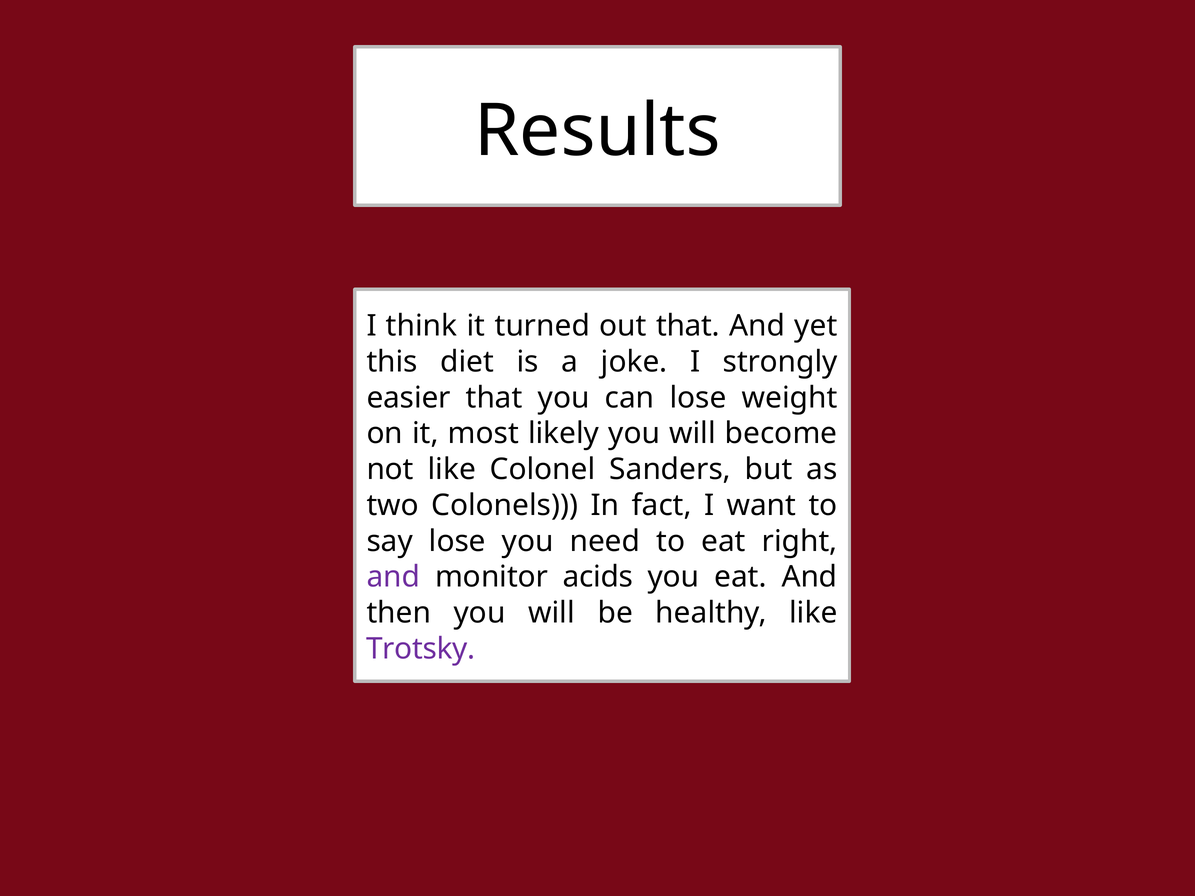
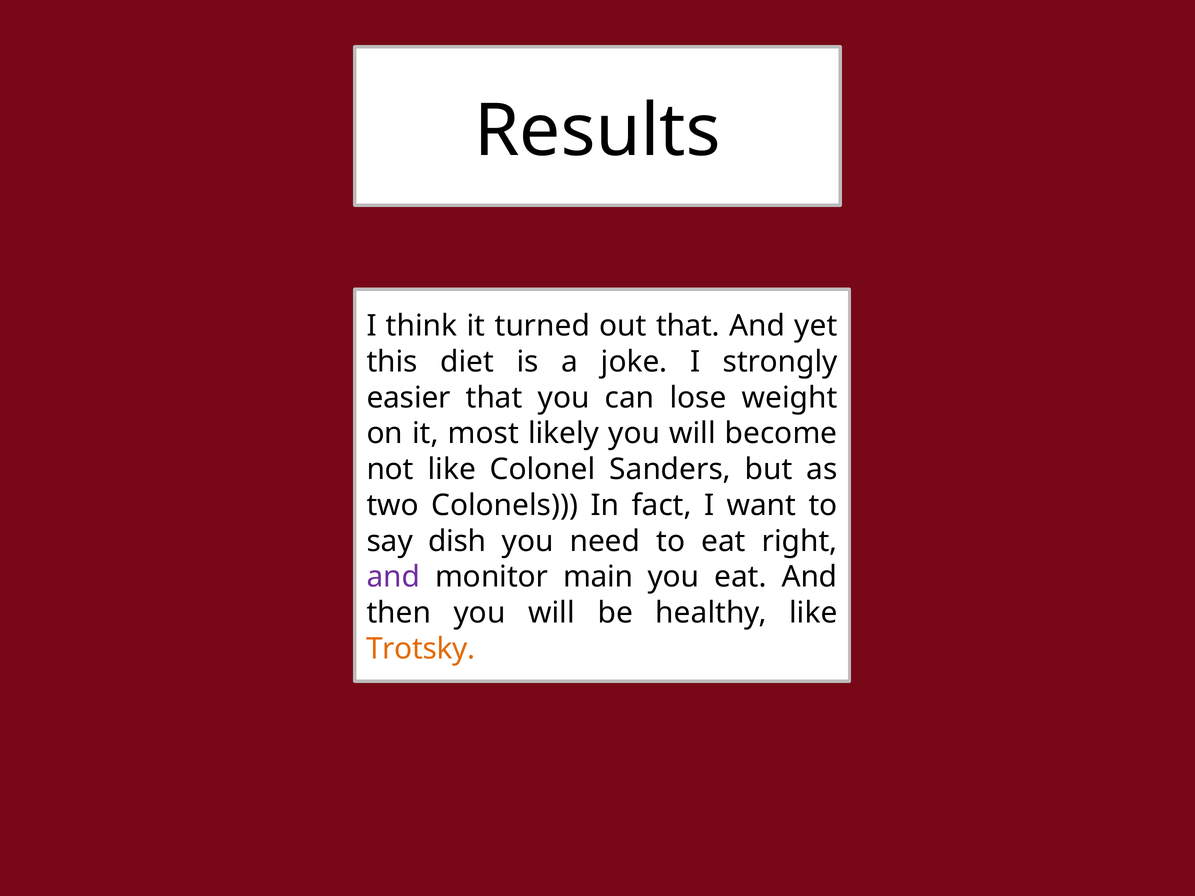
say lose: lose -> dish
acids: acids -> main
Trotsky colour: purple -> orange
